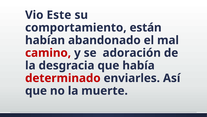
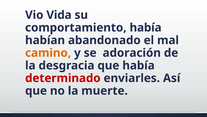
Este: Este -> Vida
comportamiento están: están -> había
camino colour: red -> orange
